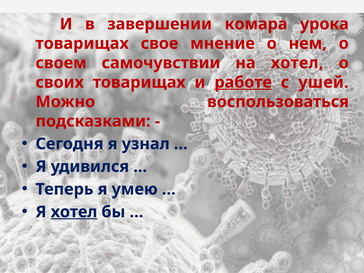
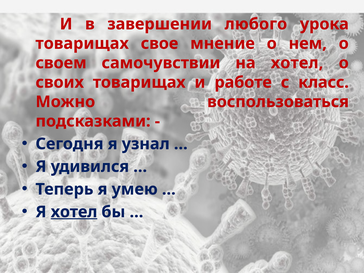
комара: комара -> любого
работе underline: present -> none
ушей: ушей -> класс
